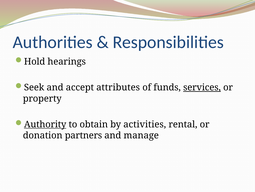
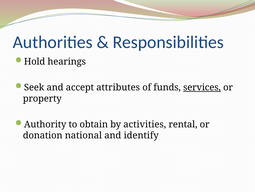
Authority underline: present -> none
partners: partners -> national
manage: manage -> identify
